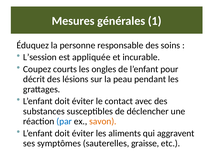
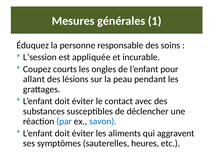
décrit: décrit -> allant
savon colour: orange -> blue
graisse: graisse -> heures
